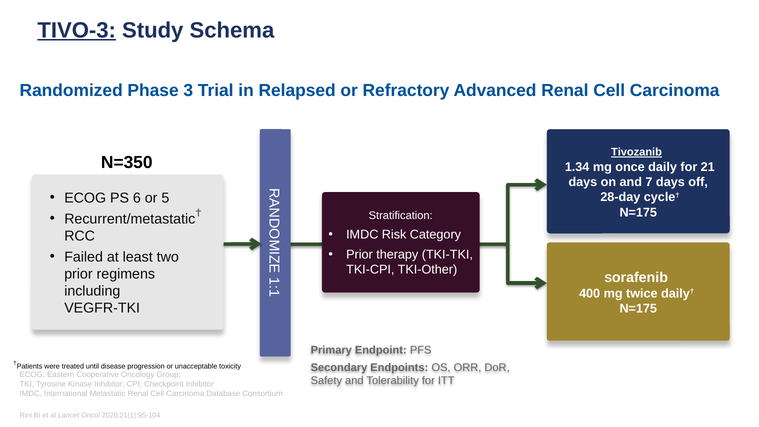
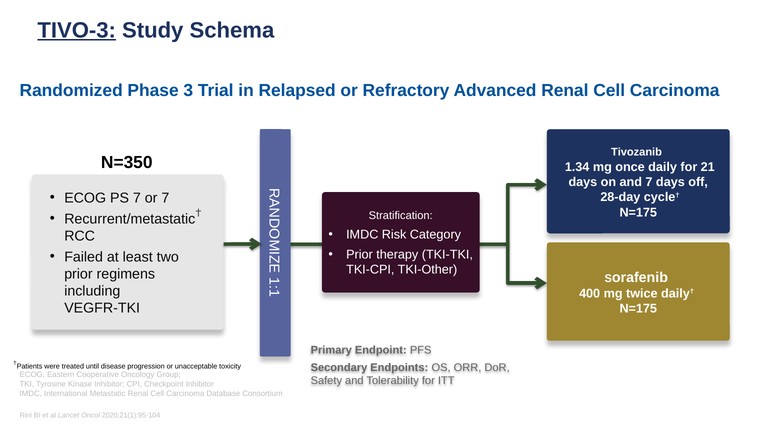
Tivozanib underline: present -> none
PS 6: 6 -> 7
or 5: 5 -> 7
